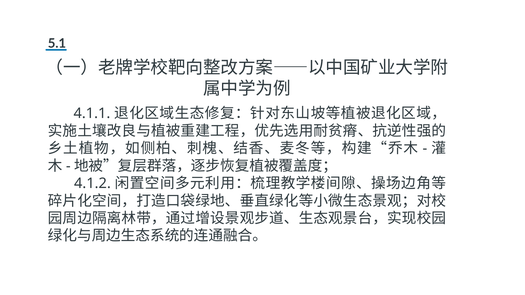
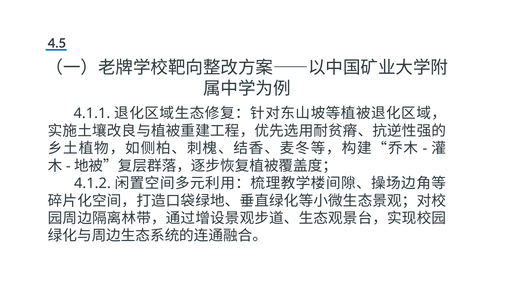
5.1: 5.1 -> 4.5
